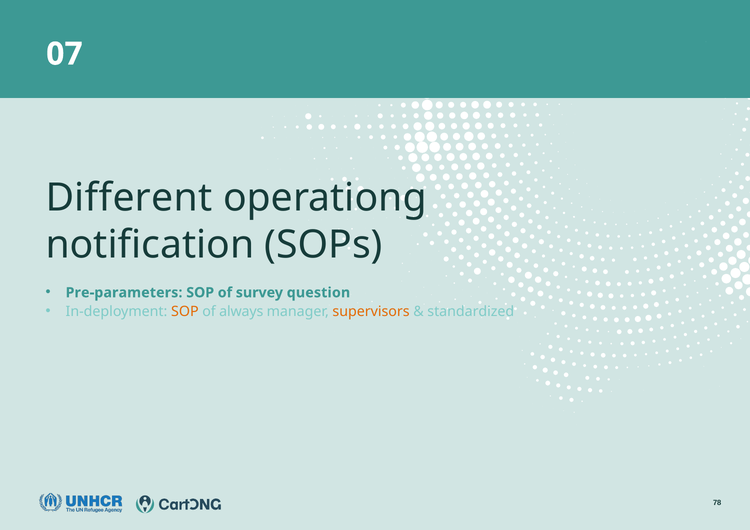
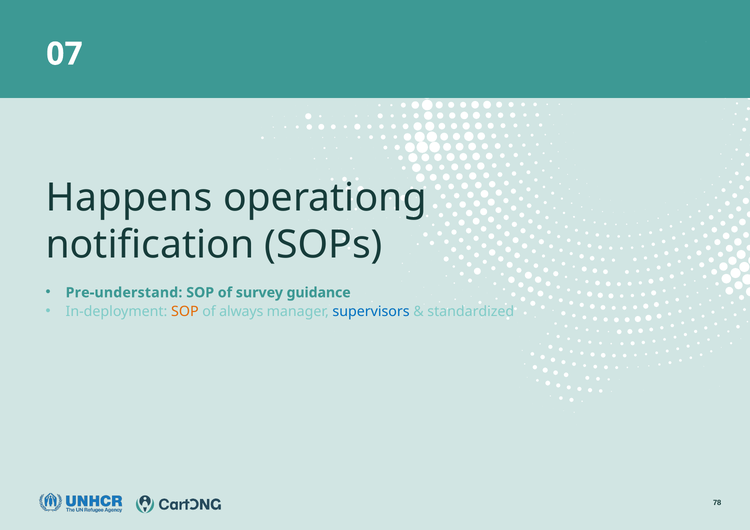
Different: Different -> Happens
Pre-parameters: Pre-parameters -> Pre-understand
question: question -> guidance
supervisors colour: orange -> blue
